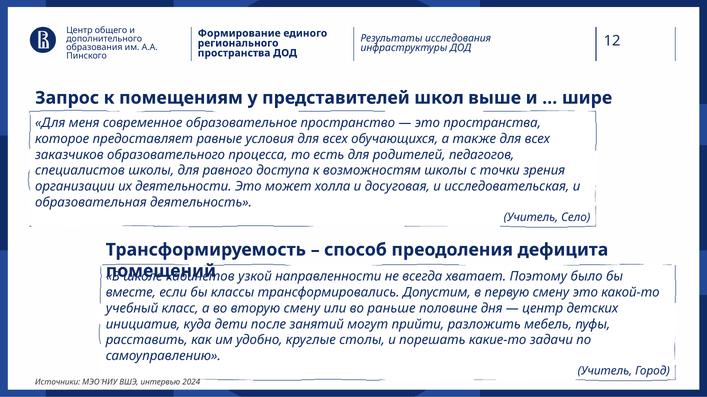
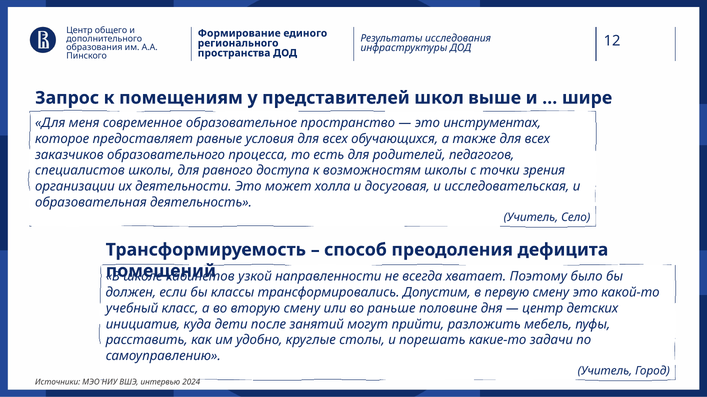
это пространства: пространства -> инструментах
вместе: вместе -> должен
